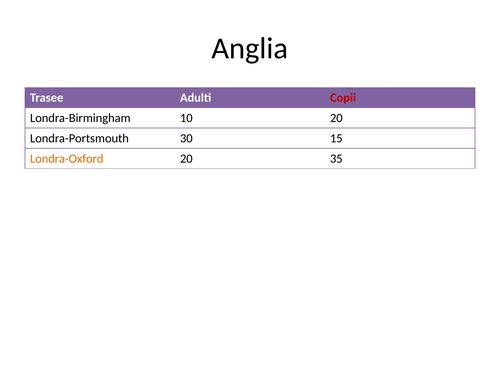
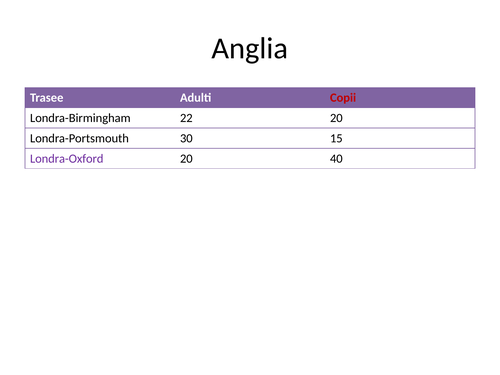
10: 10 -> 22
Londra-Oxford colour: orange -> purple
35: 35 -> 40
